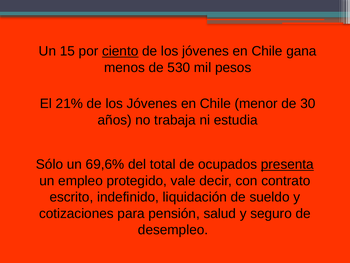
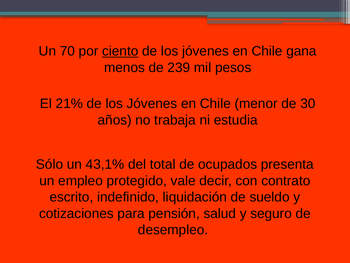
15: 15 -> 70
530: 530 -> 239
69,6%: 69,6% -> 43,1%
presenta underline: present -> none
